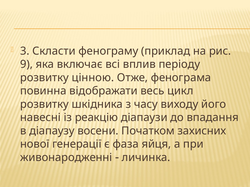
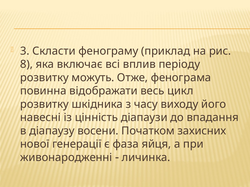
9: 9 -> 8
цінною: цінною -> можуть
реакцію: реакцію -> цінність
